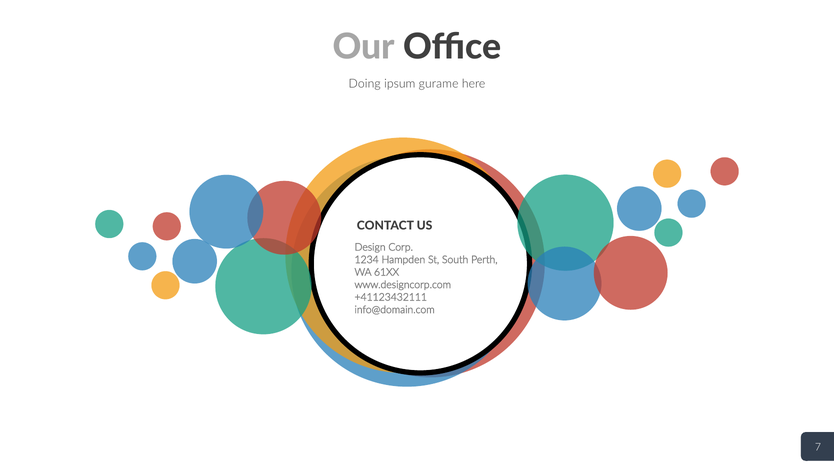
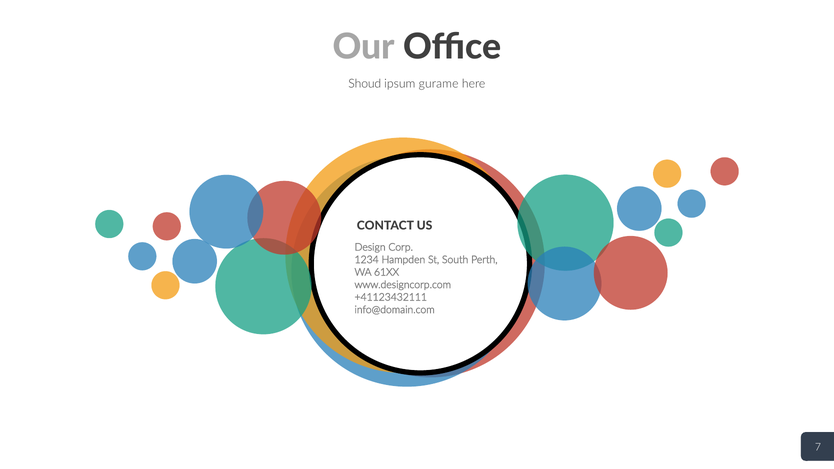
Doing: Doing -> Shoud
